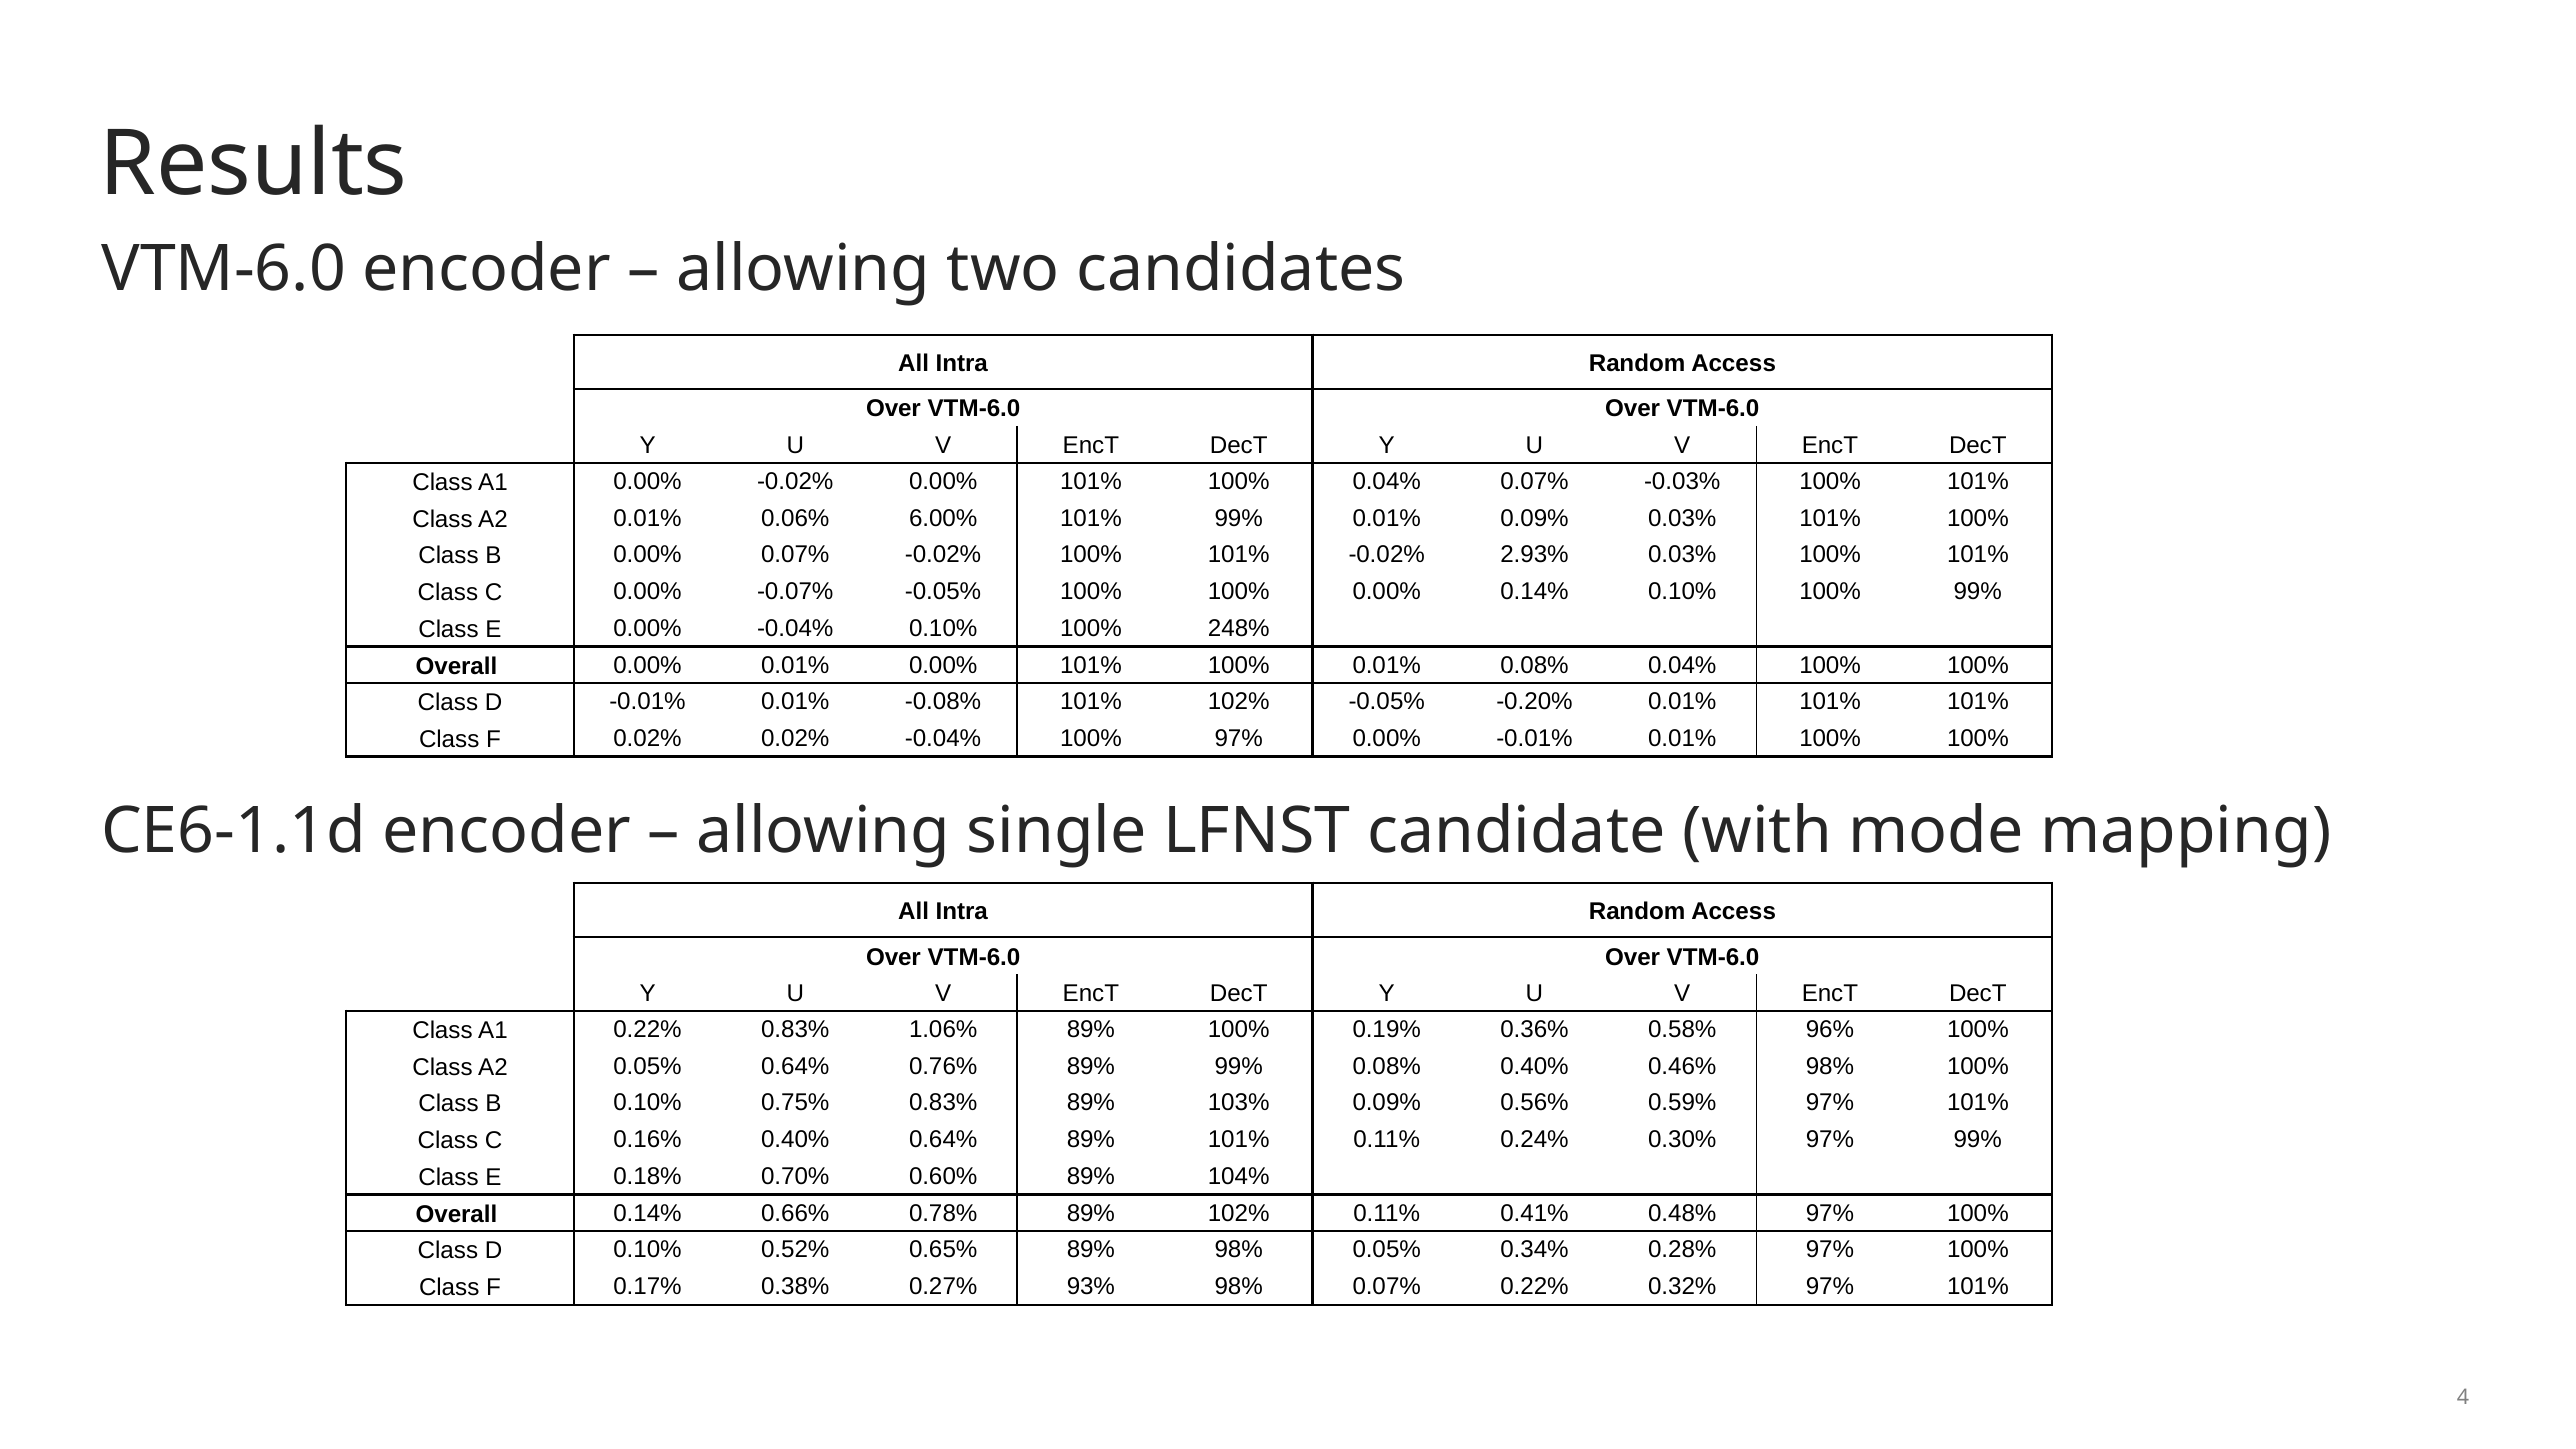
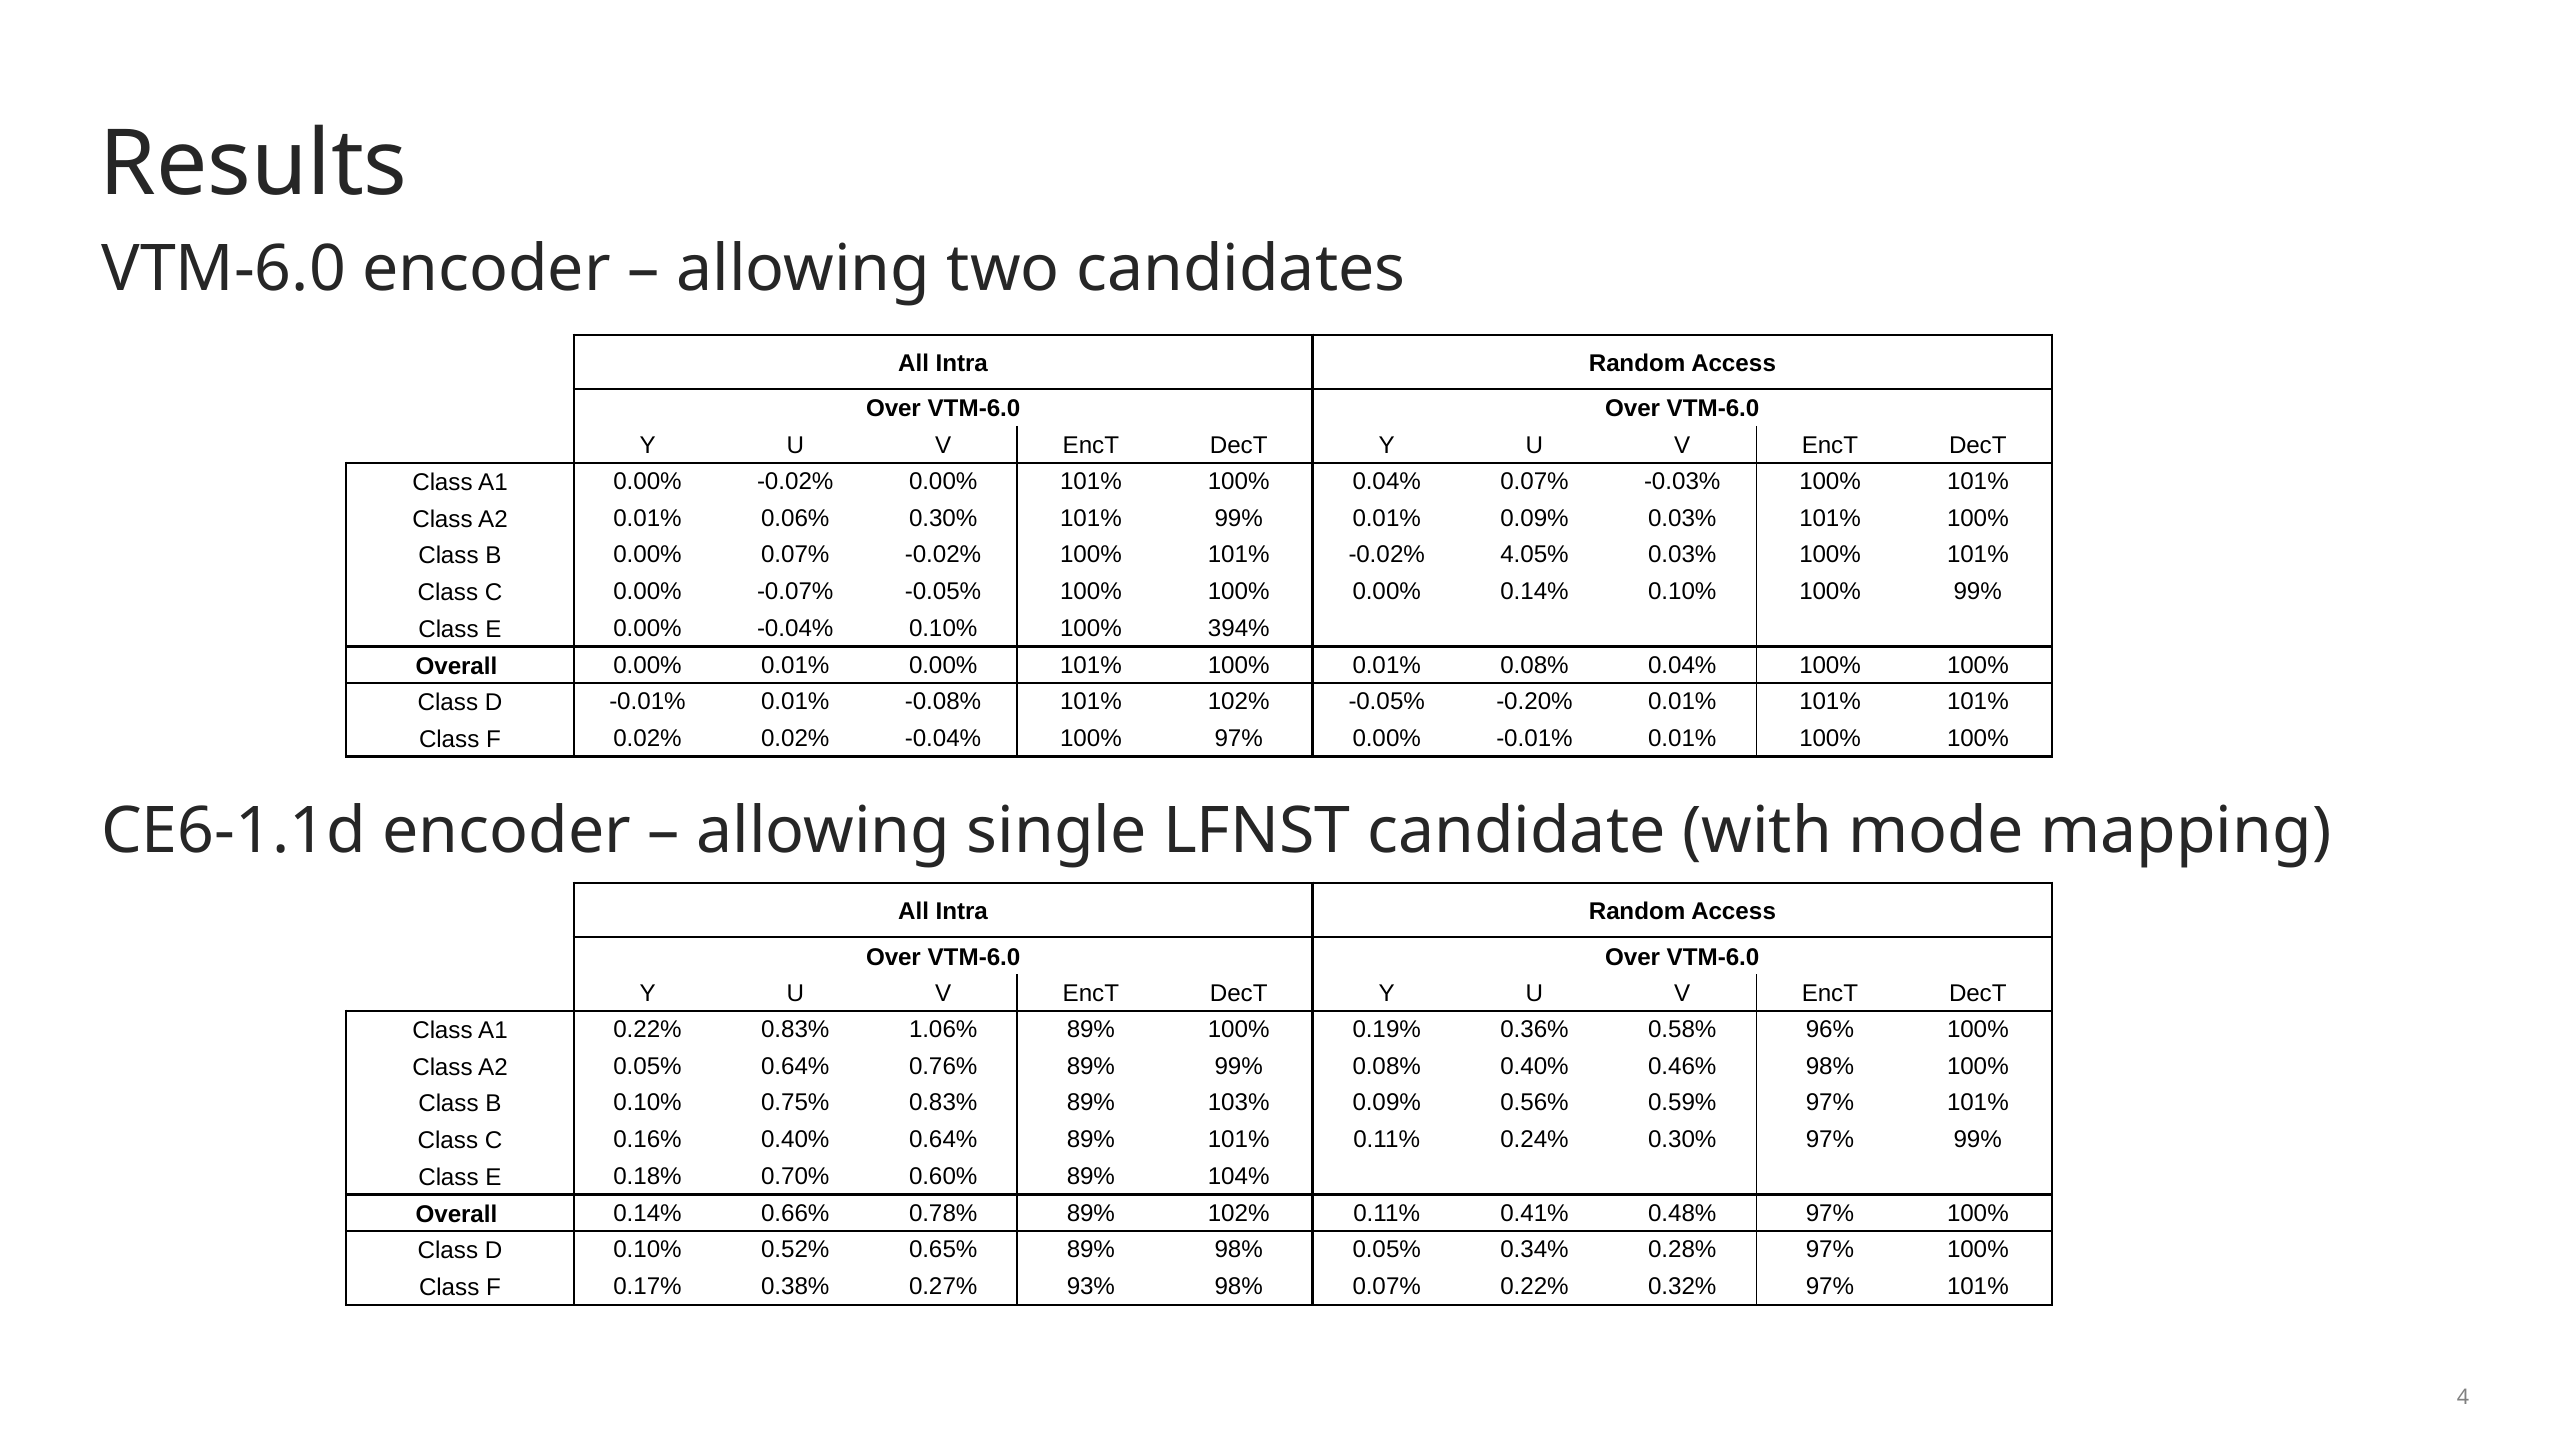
0.06% 6.00%: 6.00% -> 0.30%
2.93%: 2.93% -> 4.05%
248%: 248% -> 394%
